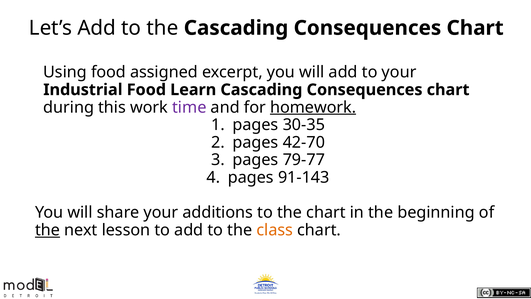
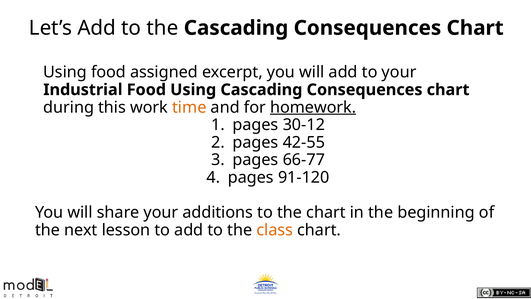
Food Learn: Learn -> Using
time colour: purple -> orange
30-35: 30-35 -> 30-12
42-70: 42-70 -> 42-55
79-77: 79-77 -> 66-77
91-143: 91-143 -> 91-120
the at (48, 230) underline: present -> none
